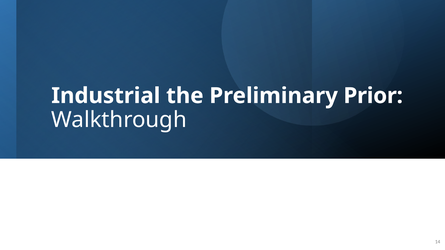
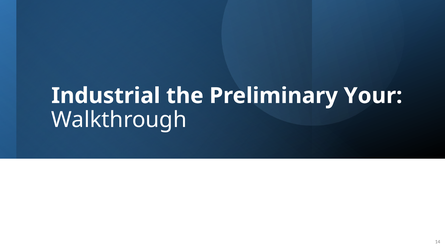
Prior: Prior -> Your
